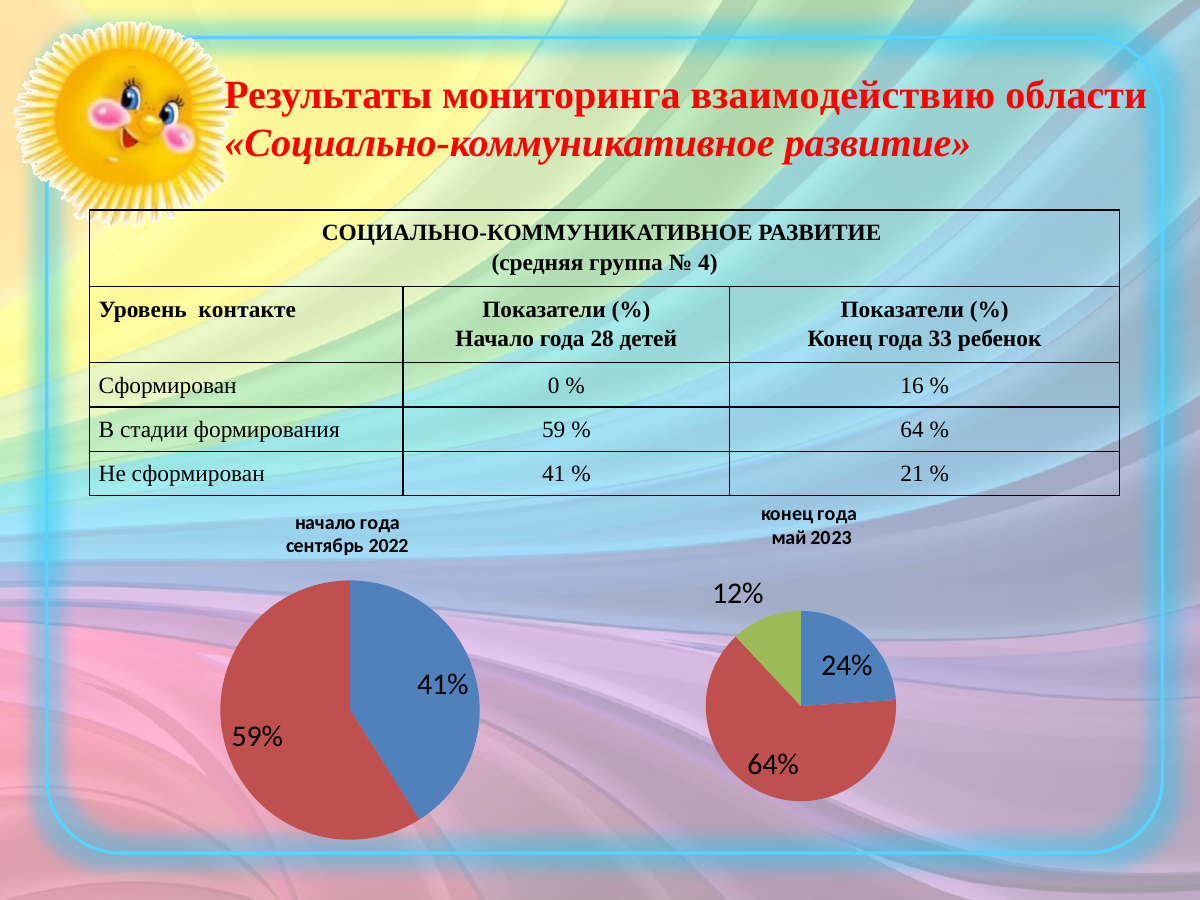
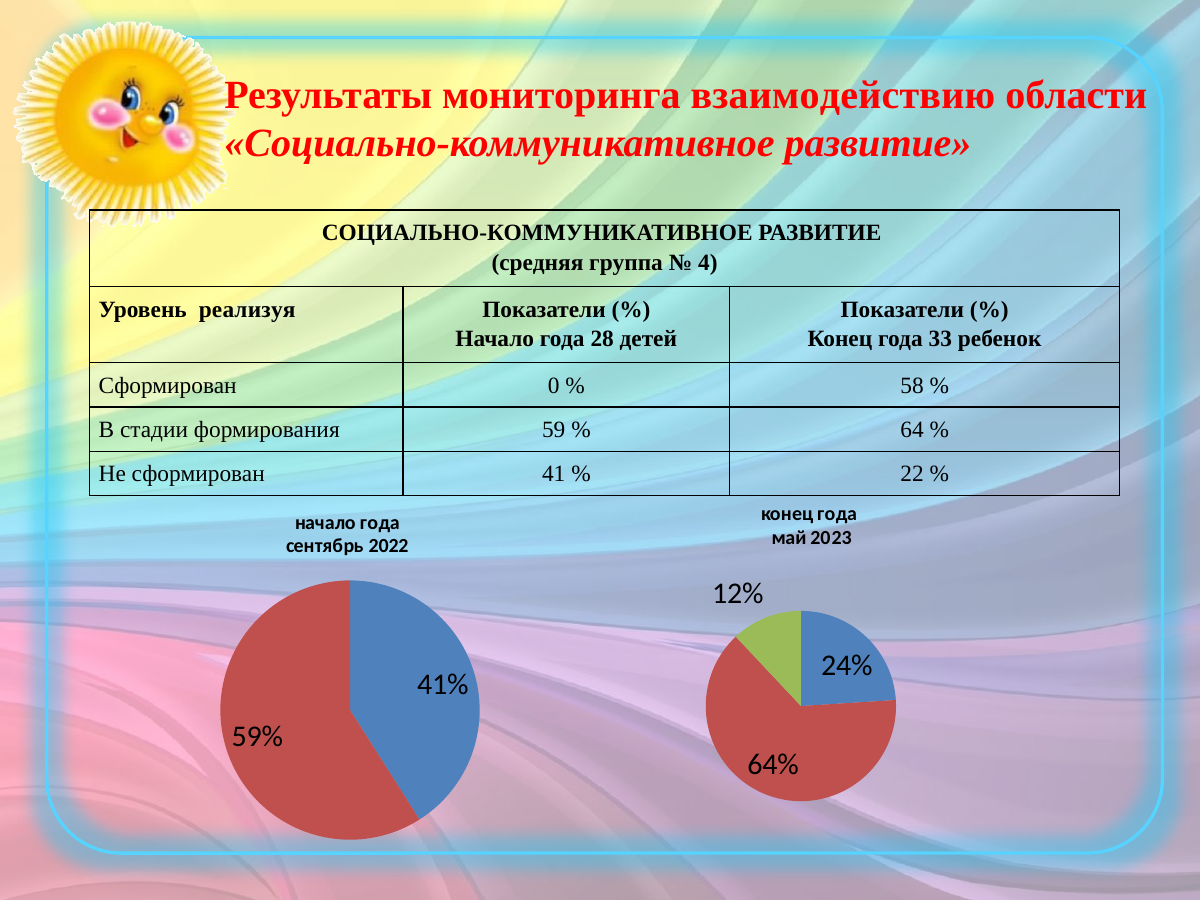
контакте: контакте -> реализуя
16: 16 -> 58
21: 21 -> 22
